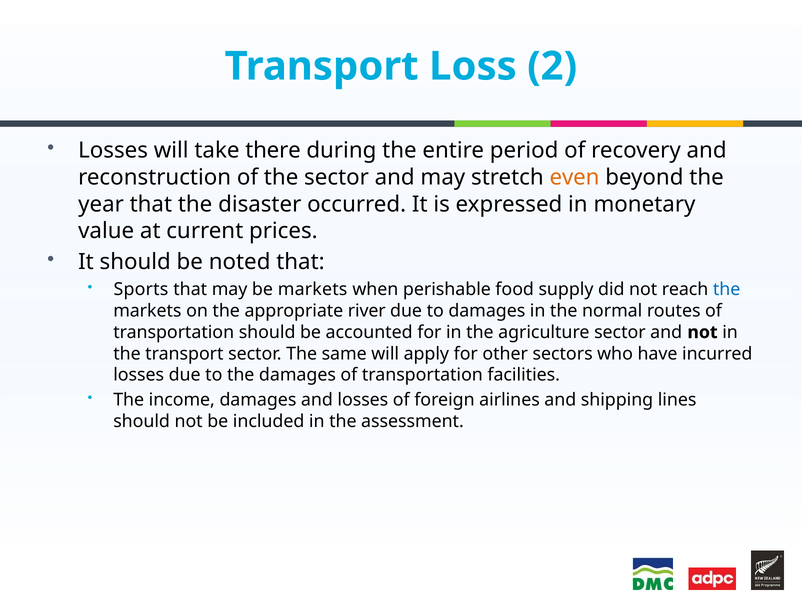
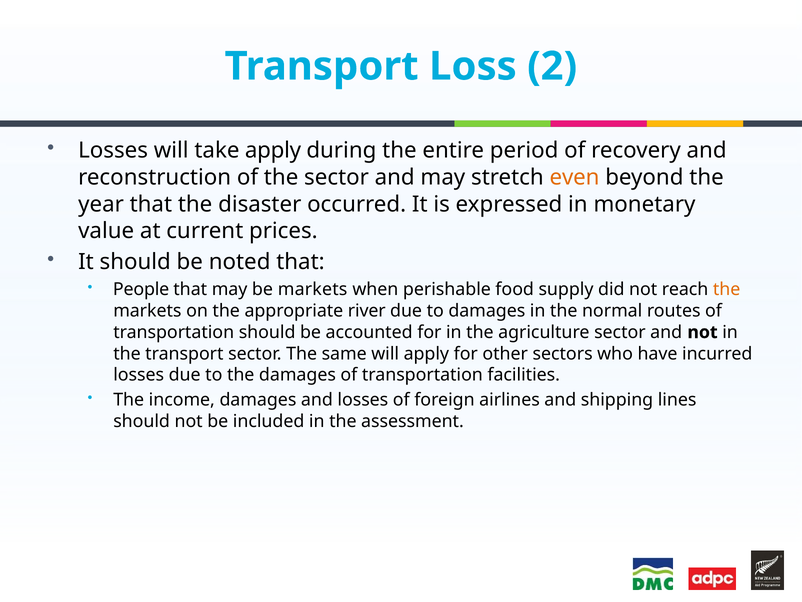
take there: there -> apply
Sports: Sports -> People
the at (727, 289) colour: blue -> orange
